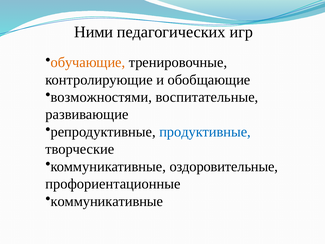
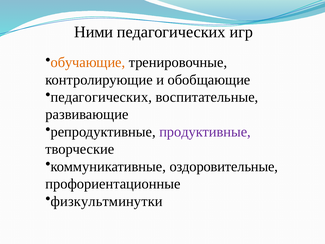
возможностями at (101, 97): возможностями -> педагогических
продуктивные colour: blue -> purple
коммуникативные at (107, 201): коммуникативные -> физкультминутки
